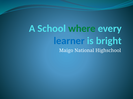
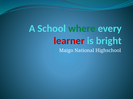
learner colour: blue -> red
